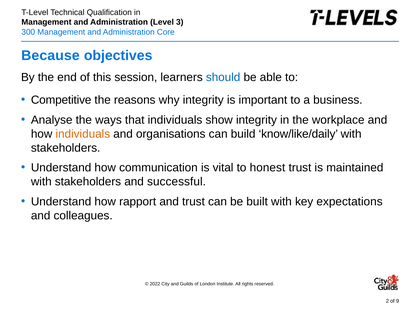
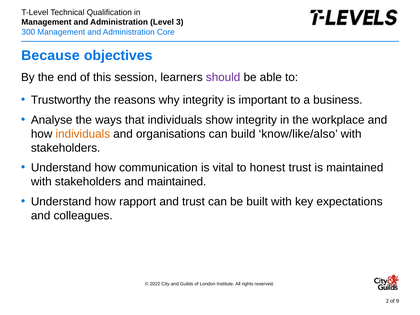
should colour: blue -> purple
Competitive: Competitive -> Trustworthy
know/like/daily: know/like/daily -> know/like/also
and successful: successful -> maintained
